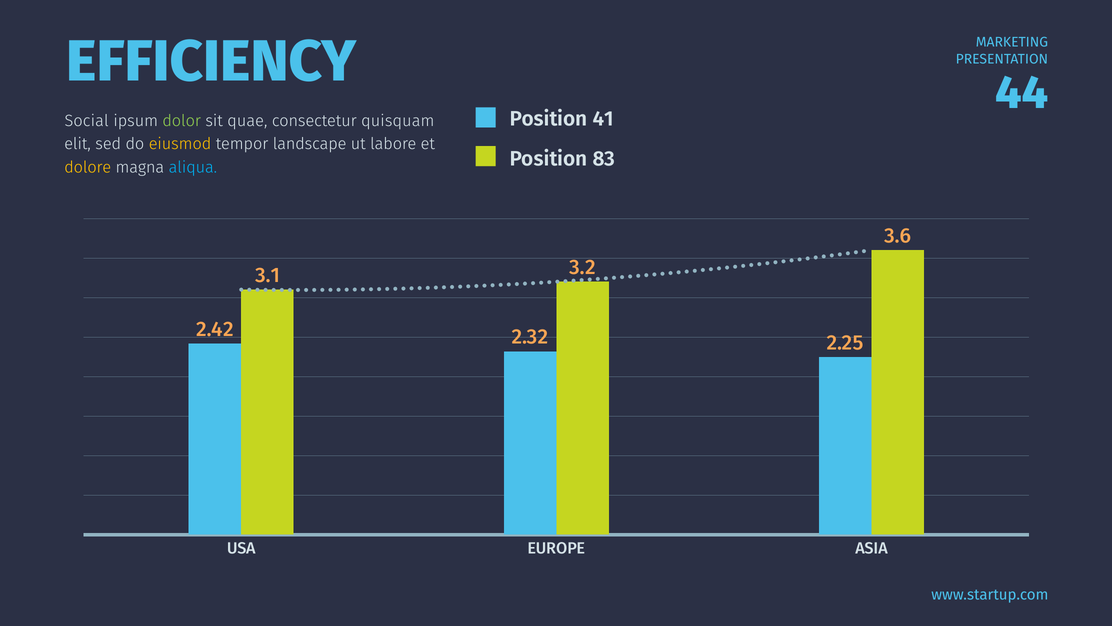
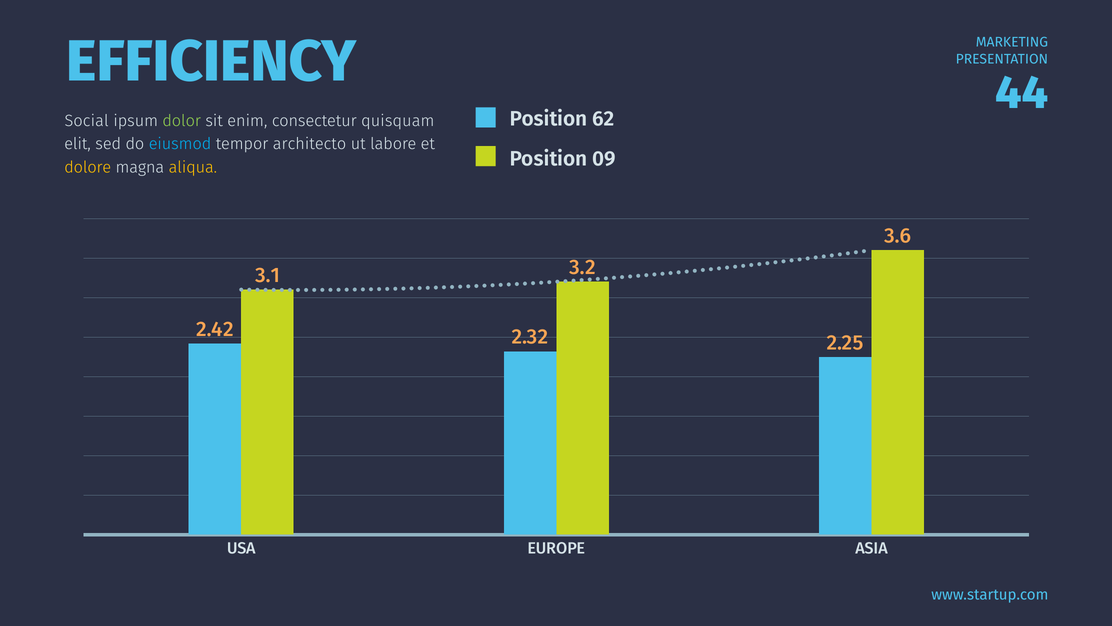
41: 41 -> 62
quae: quae -> enim
eiusmod colour: yellow -> light blue
landscape: landscape -> architecto
83: 83 -> 09
aliqua colour: light blue -> yellow
